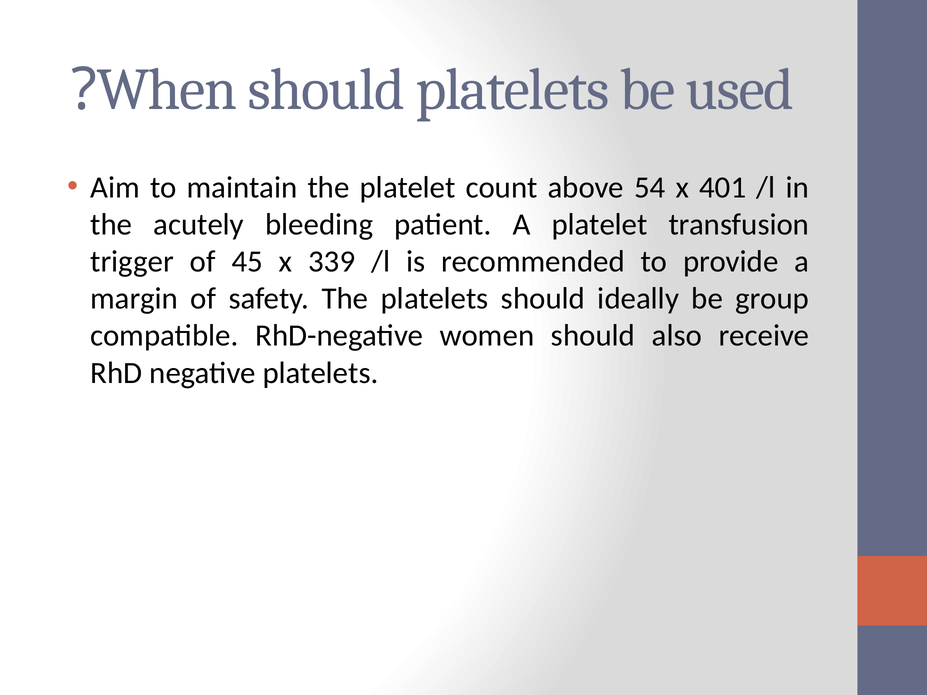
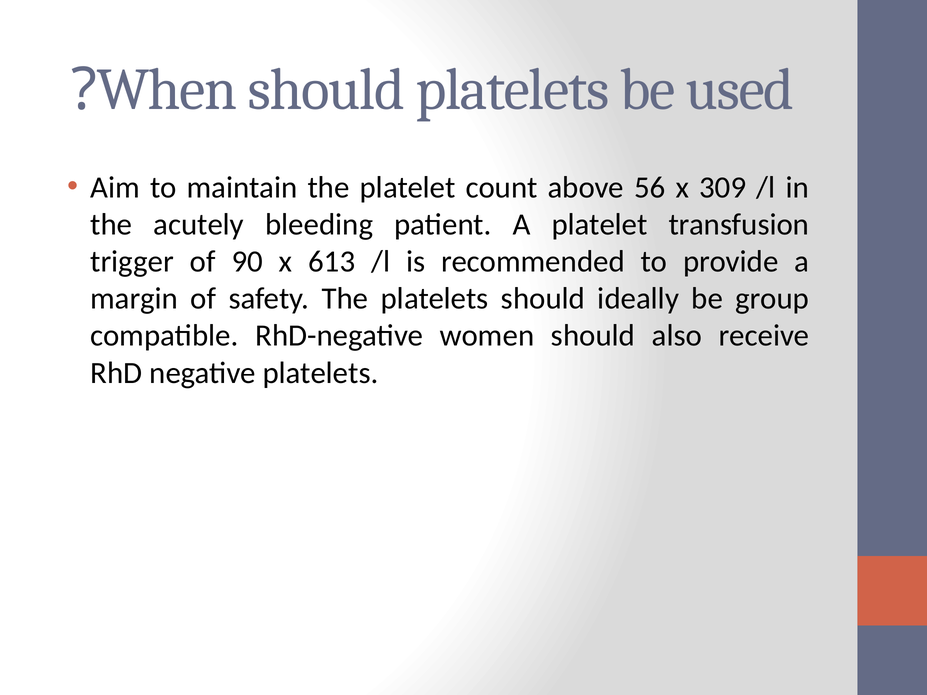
54: 54 -> 56
401: 401 -> 309
45: 45 -> 90
339: 339 -> 613
